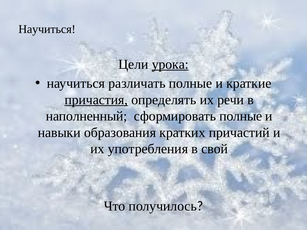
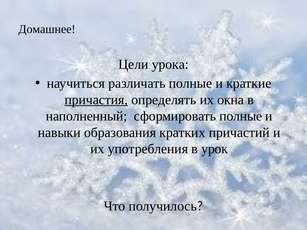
Научиться at (47, 29): Научиться -> Домашнее
урока underline: present -> none
речи: речи -> окна
свой: свой -> урок
